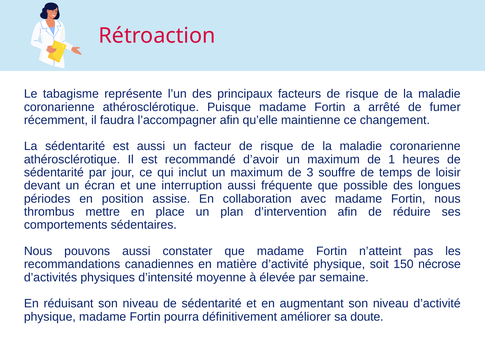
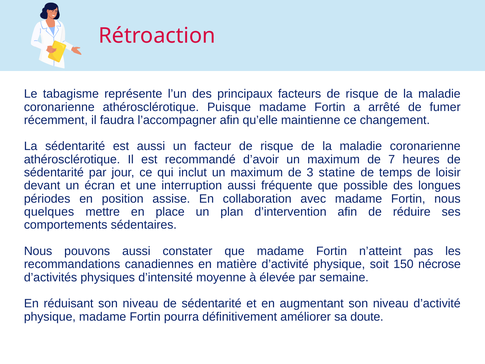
1: 1 -> 7
souffre: souffre -> statine
thrombus: thrombus -> quelques
